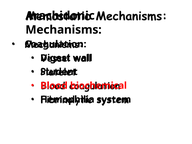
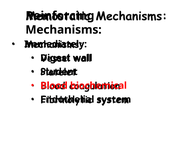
Arachidonic: Arachidonic -> Reinforcing
Coagulation: Coagulation -> Immediately
Hemophilia: Hemophilia -> Endothelial
